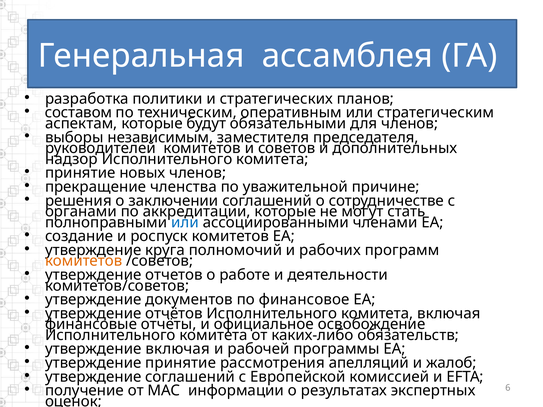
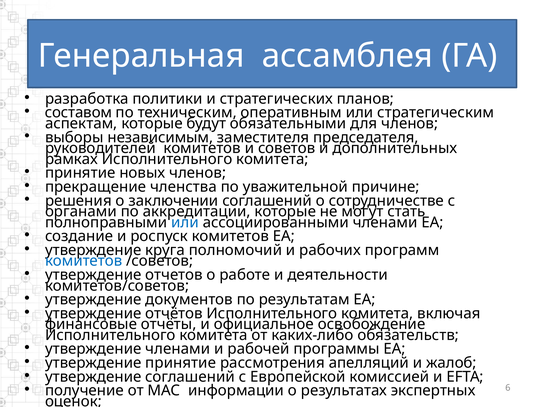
надзор: надзор -> рамках
комитетов at (84, 261) colour: orange -> blue
финансовое: финансовое -> результатам
утверждение включая: включая -> членами
